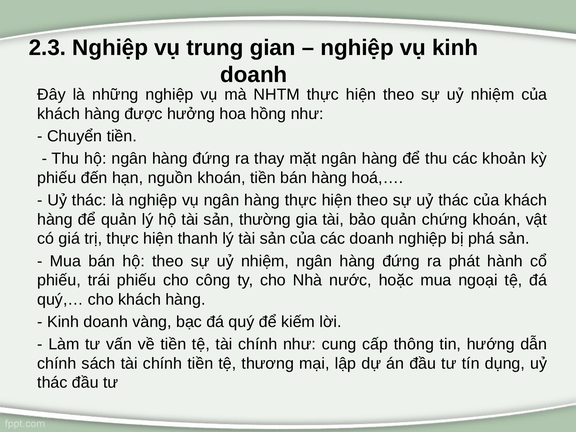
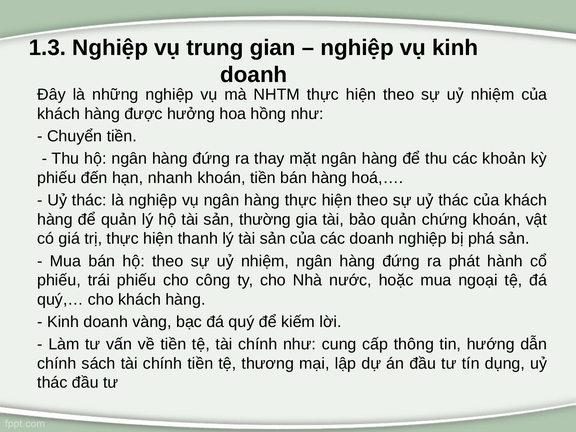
2.3: 2.3 -> 1.3
nguồn: nguồn -> nhanh
